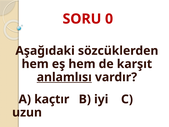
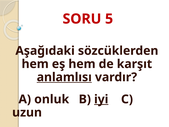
0: 0 -> 5
kaçtır: kaçtır -> onluk
iyi underline: none -> present
